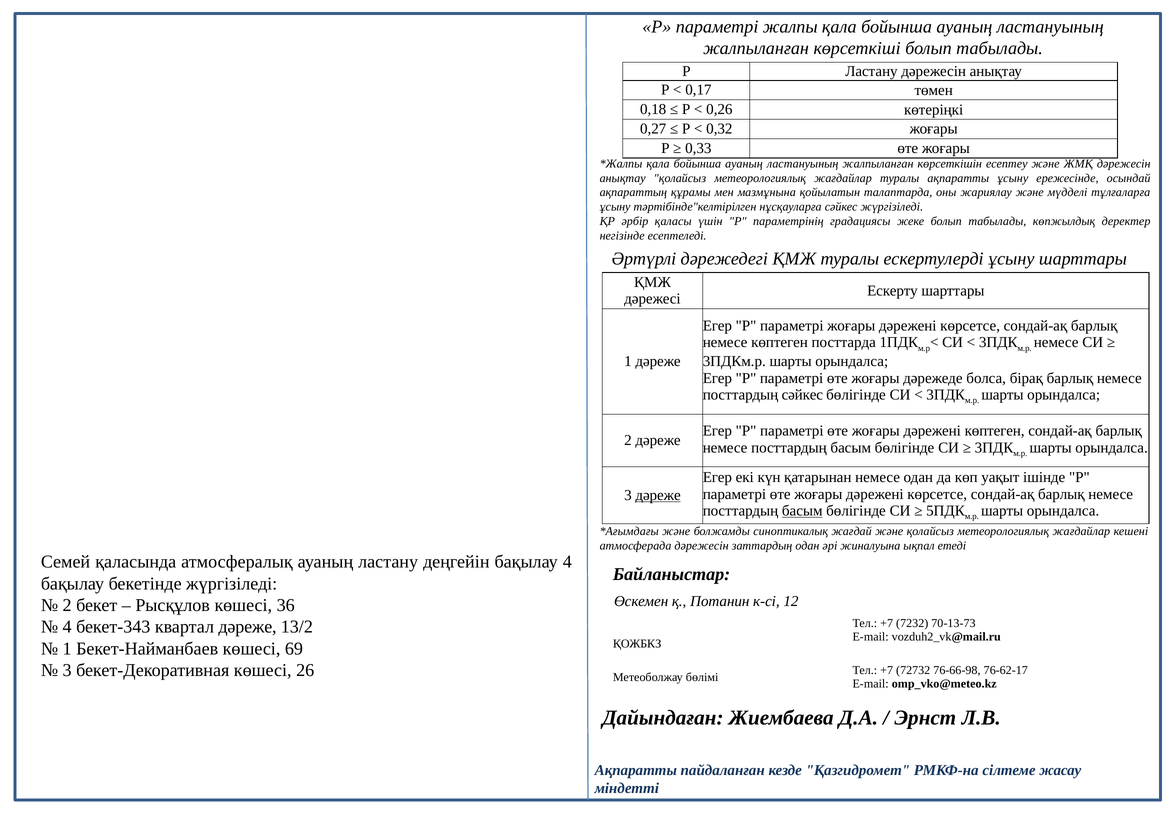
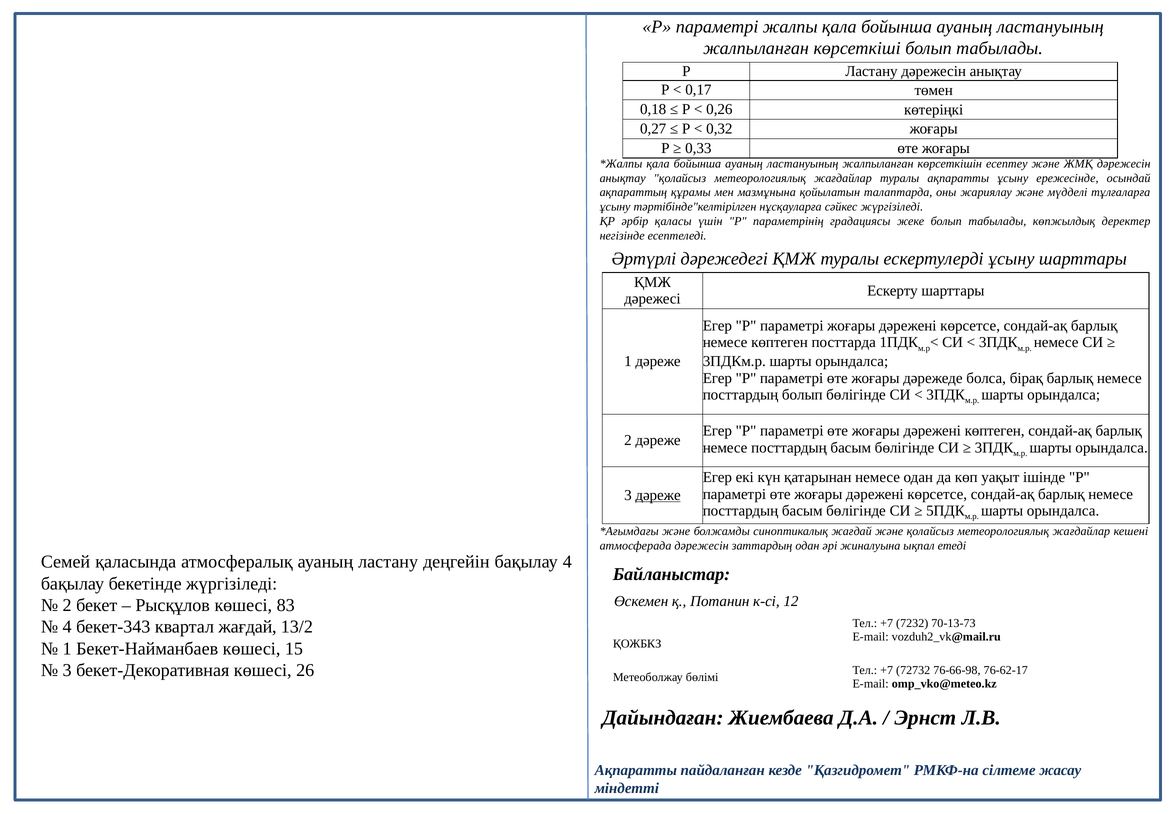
посттардың сәйкес: сәйкес -> болып
басым at (802, 511) underline: present -> none
36: 36 -> 83
квартал дәреже: дәреже -> жағдай
69: 69 -> 15
